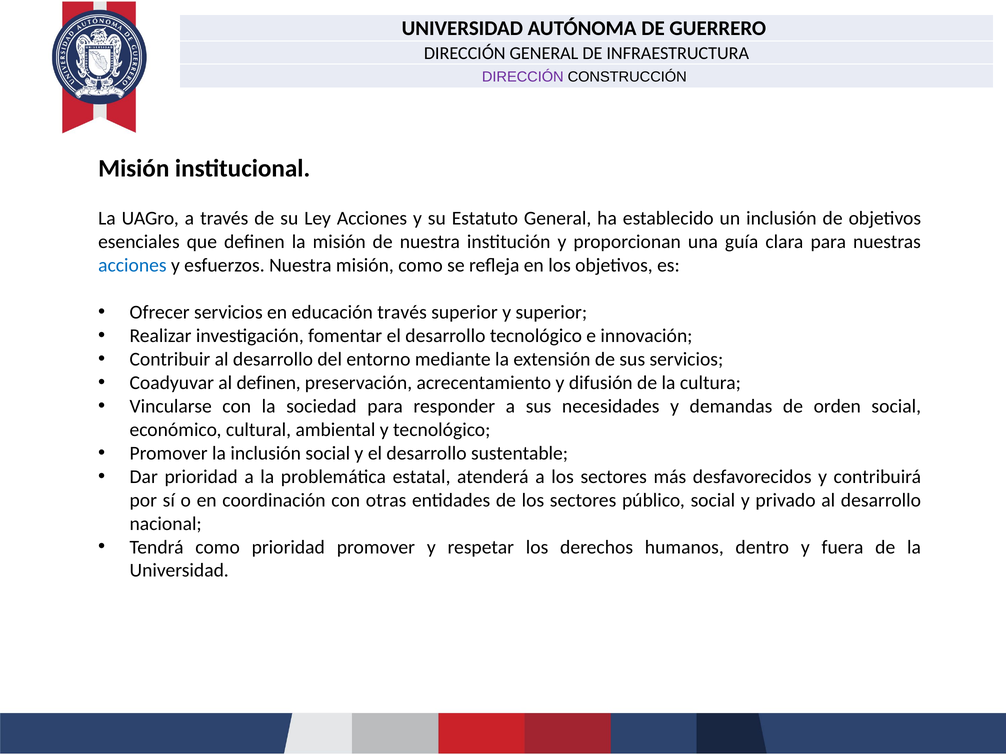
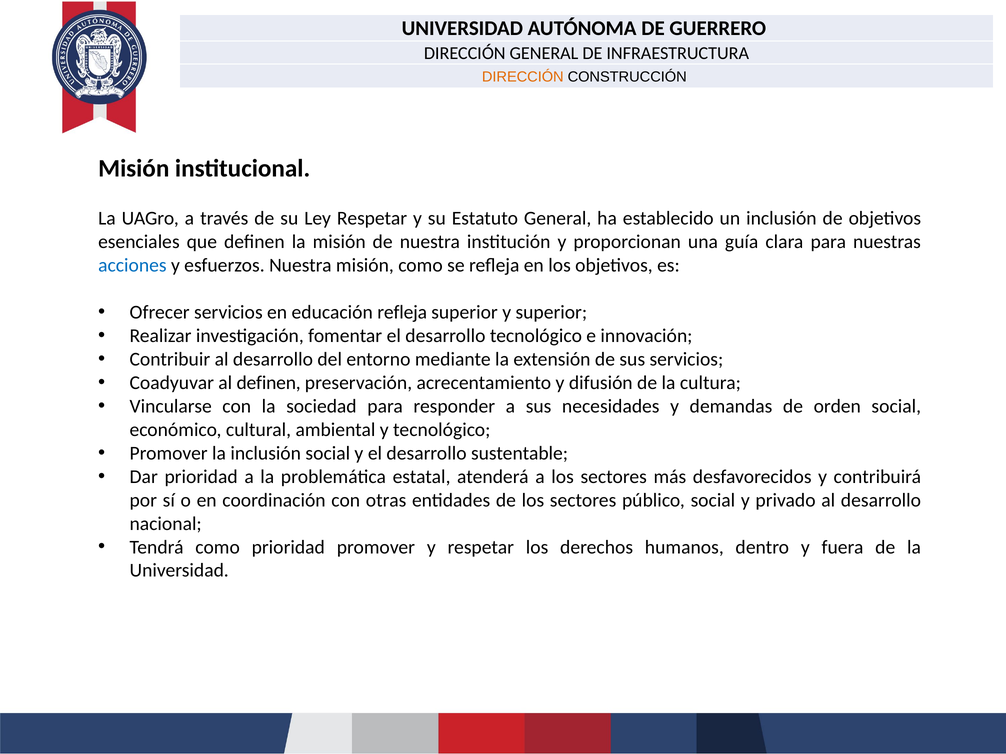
DIRECCIÓN at (523, 77) colour: purple -> orange
Ley Acciones: Acciones -> Respetar
educación través: través -> refleja
